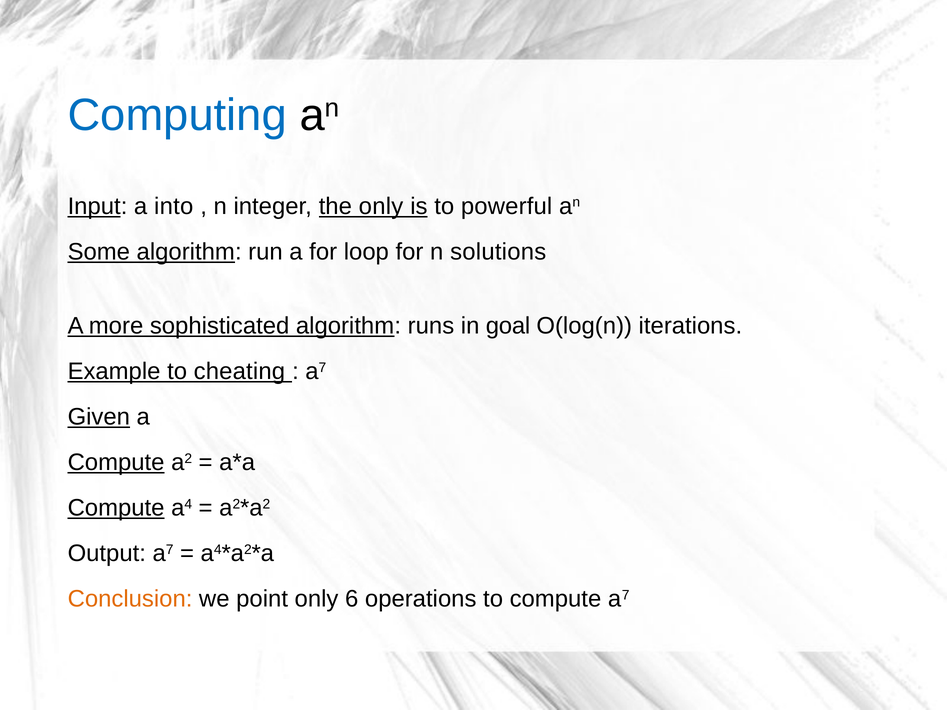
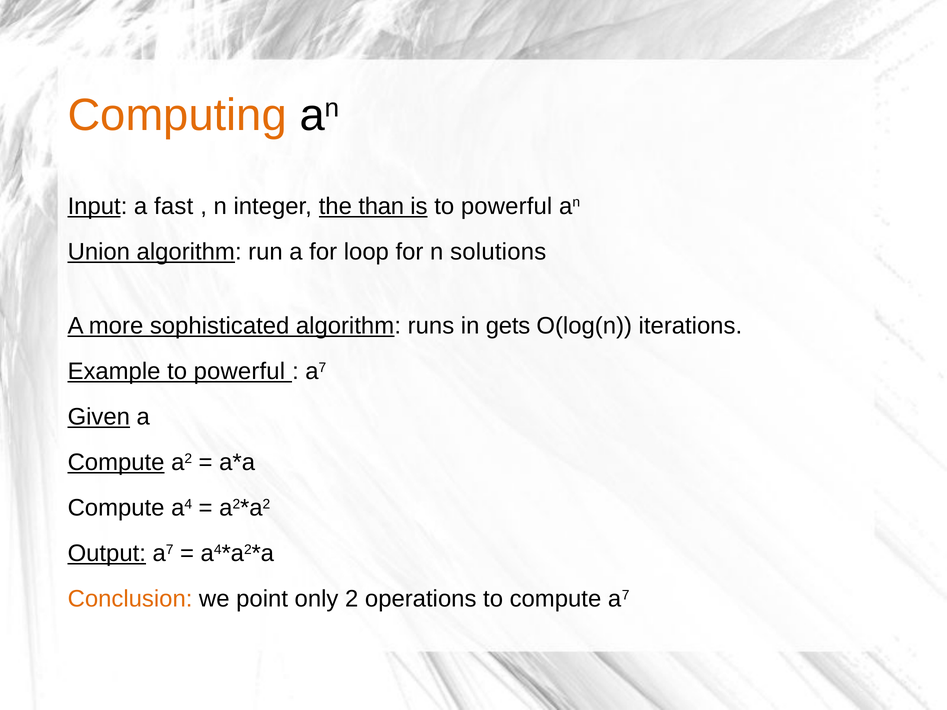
Computing colour: blue -> orange
into: into -> fast
the only: only -> than
Some: Some -> Union
goal: goal -> gets
Example to cheating: cheating -> powerful
Compute at (116, 508) underline: present -> none
Output underline: none -> present
6: 6 -> 2
